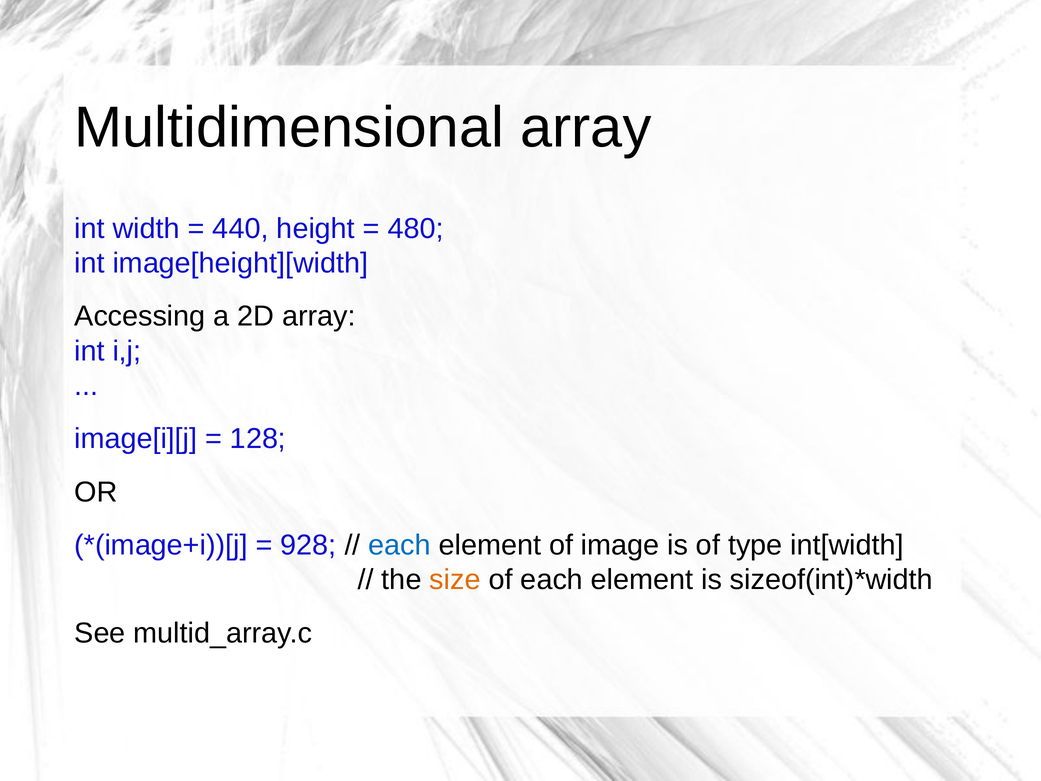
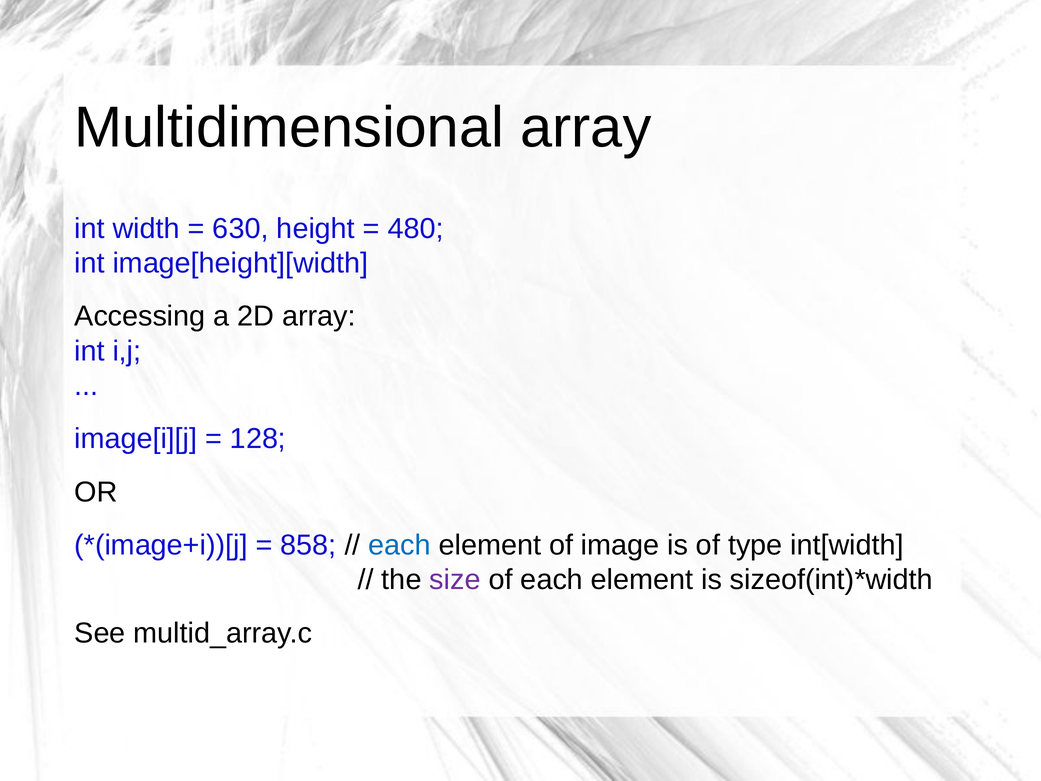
440: 440 -> 630
928: 928 -> 858
size colour: orange -> purple
